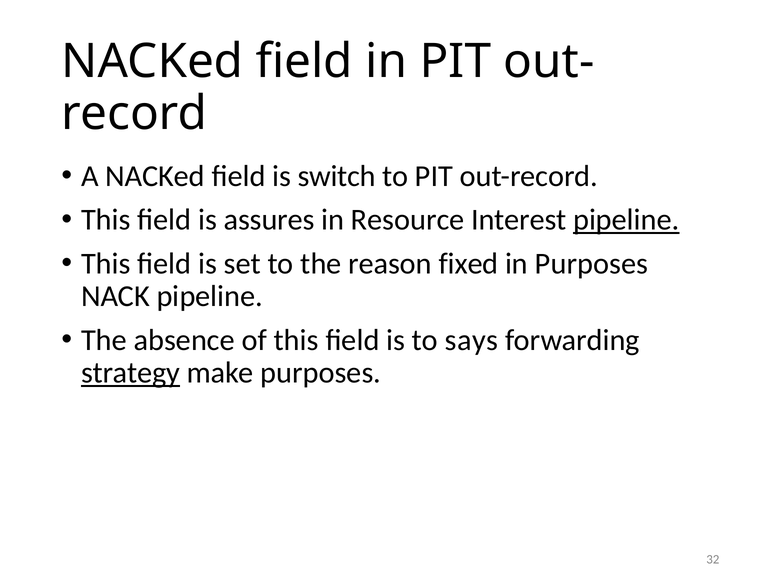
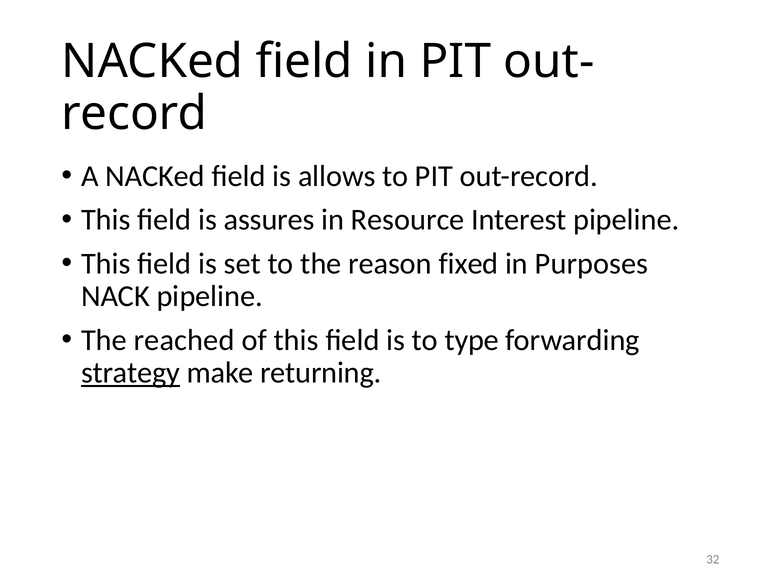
switch: switch -> allows
pipeline at (626, 220) underline: present -> none
absence: absence -> reached
says: says -> type
make purposes: purposes -> returning
